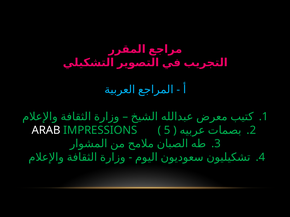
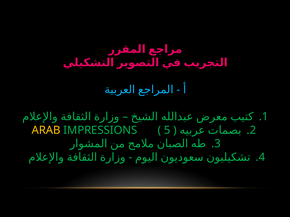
ARAB colour: white -> yellow
